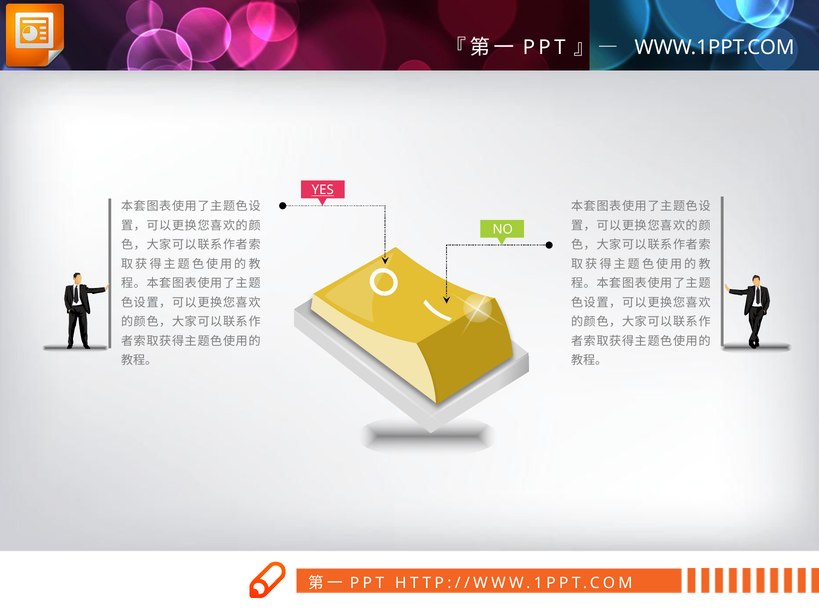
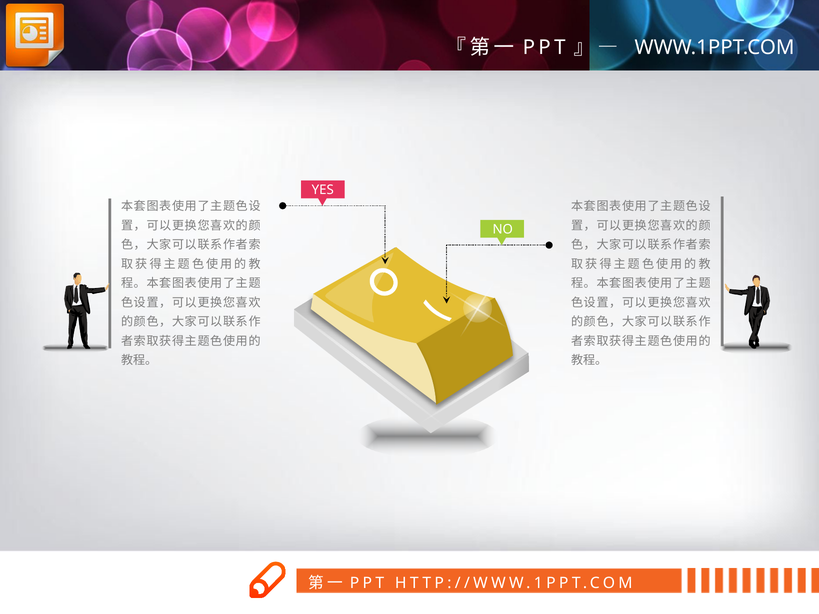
YES underline: present -> none
